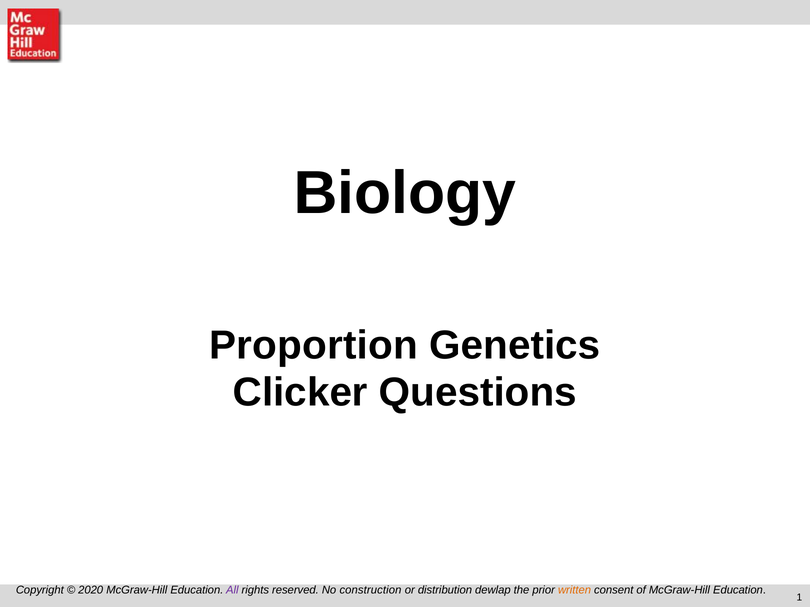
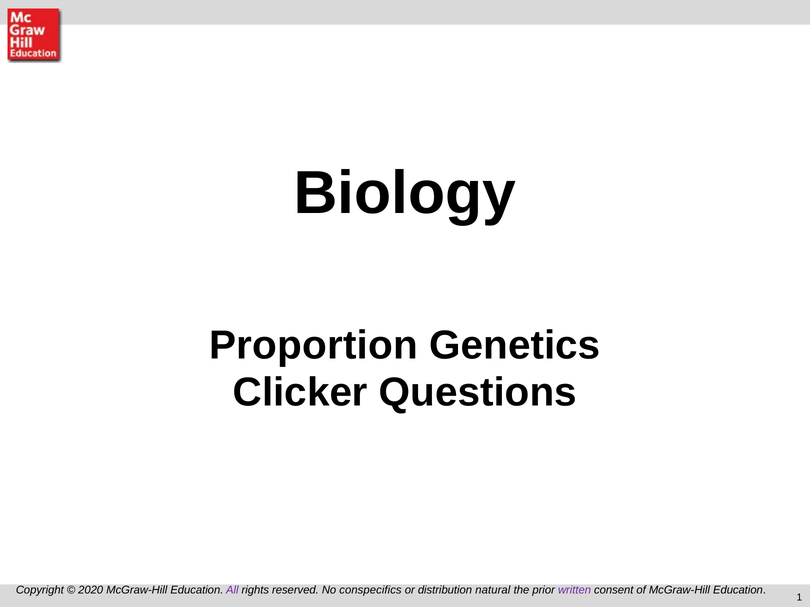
construction: construction -> conspecifics
dewlap: dewlap -> natural
written colour: orange -> purple
